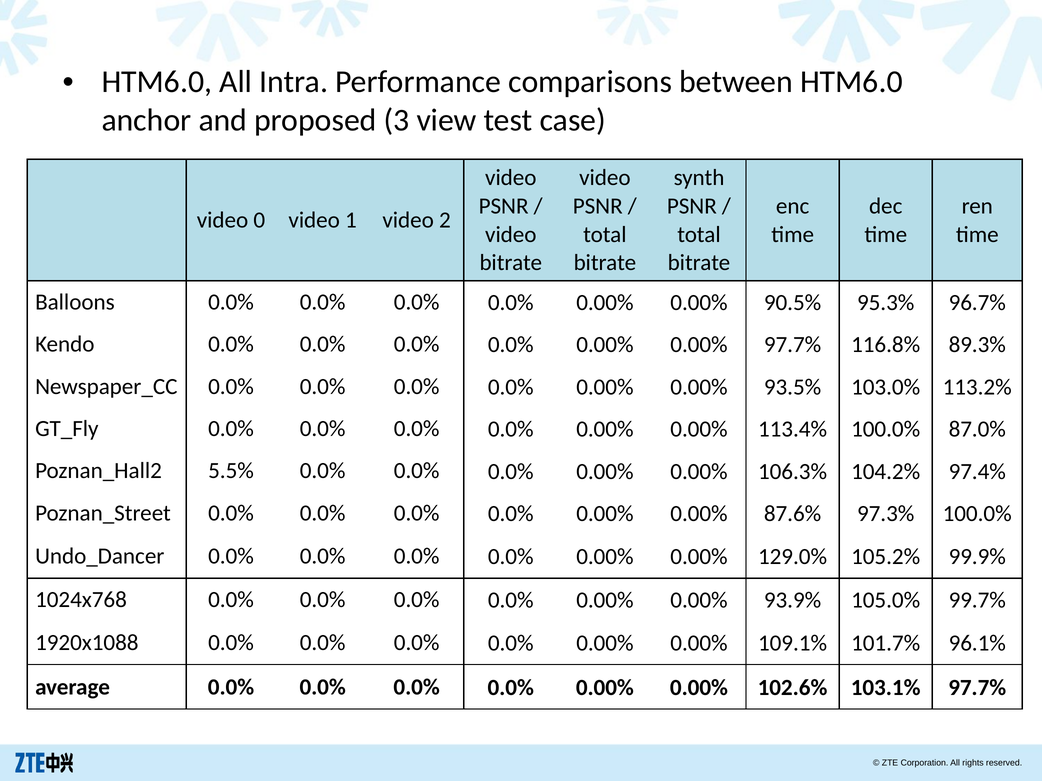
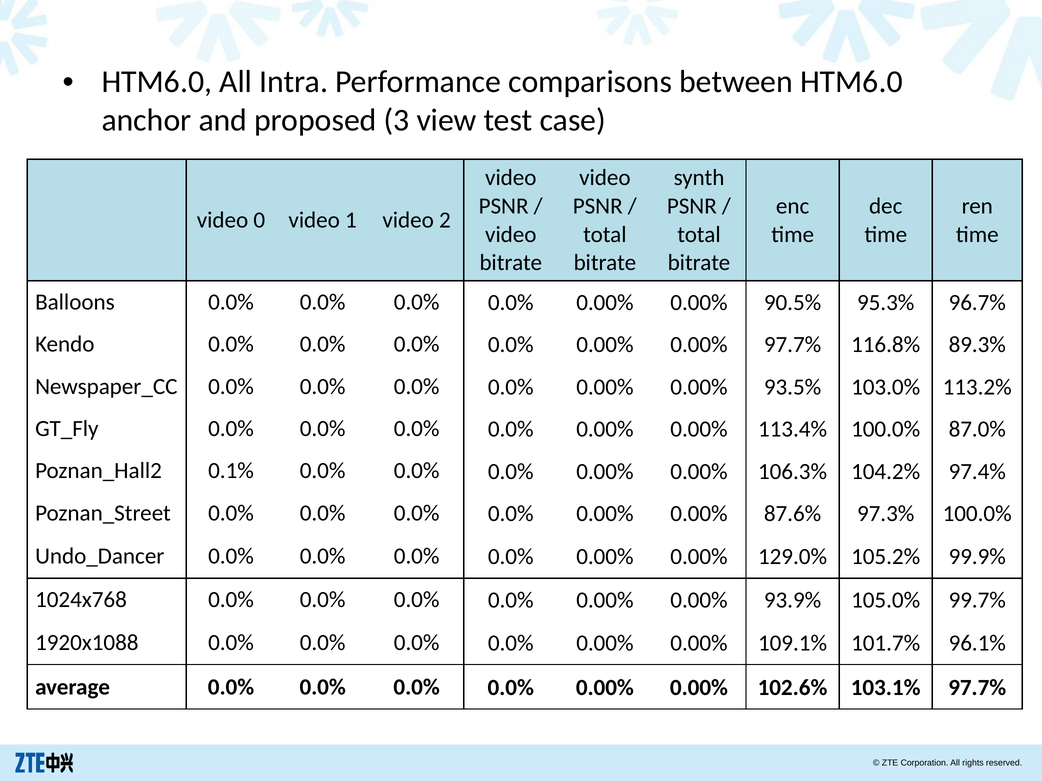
5.5%: 5.5% -> 0.1%
